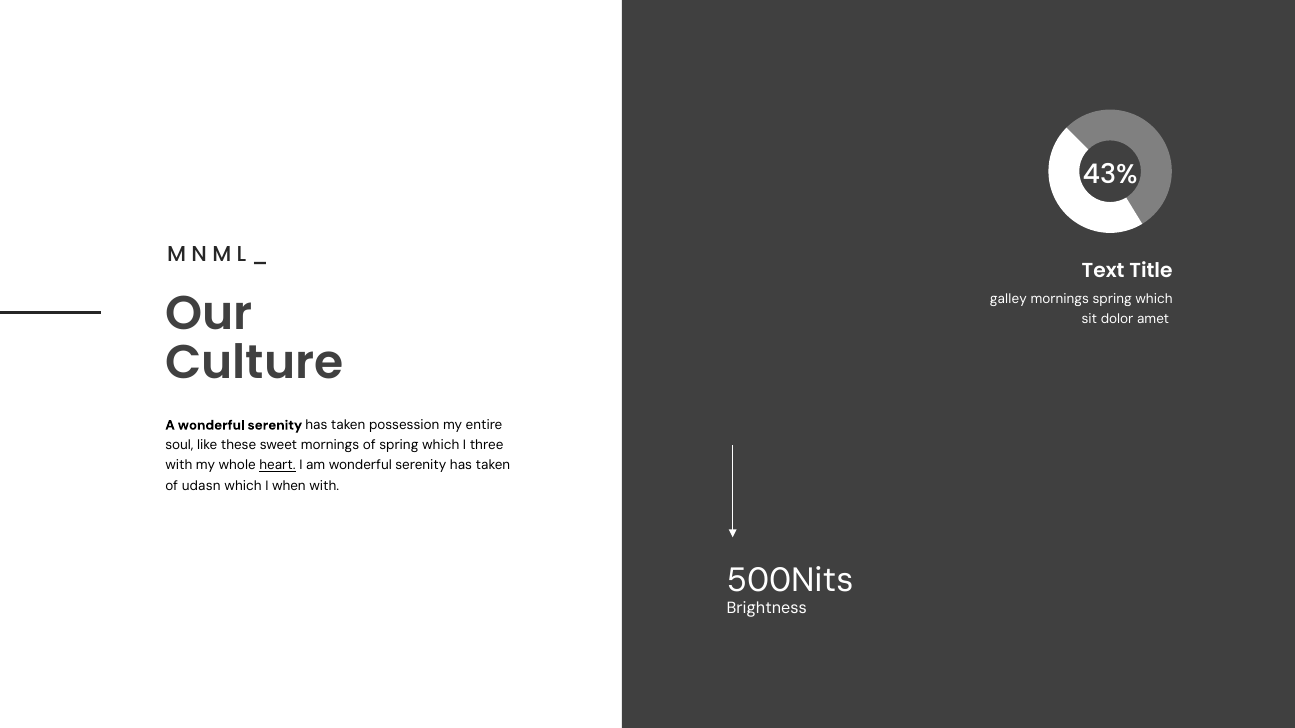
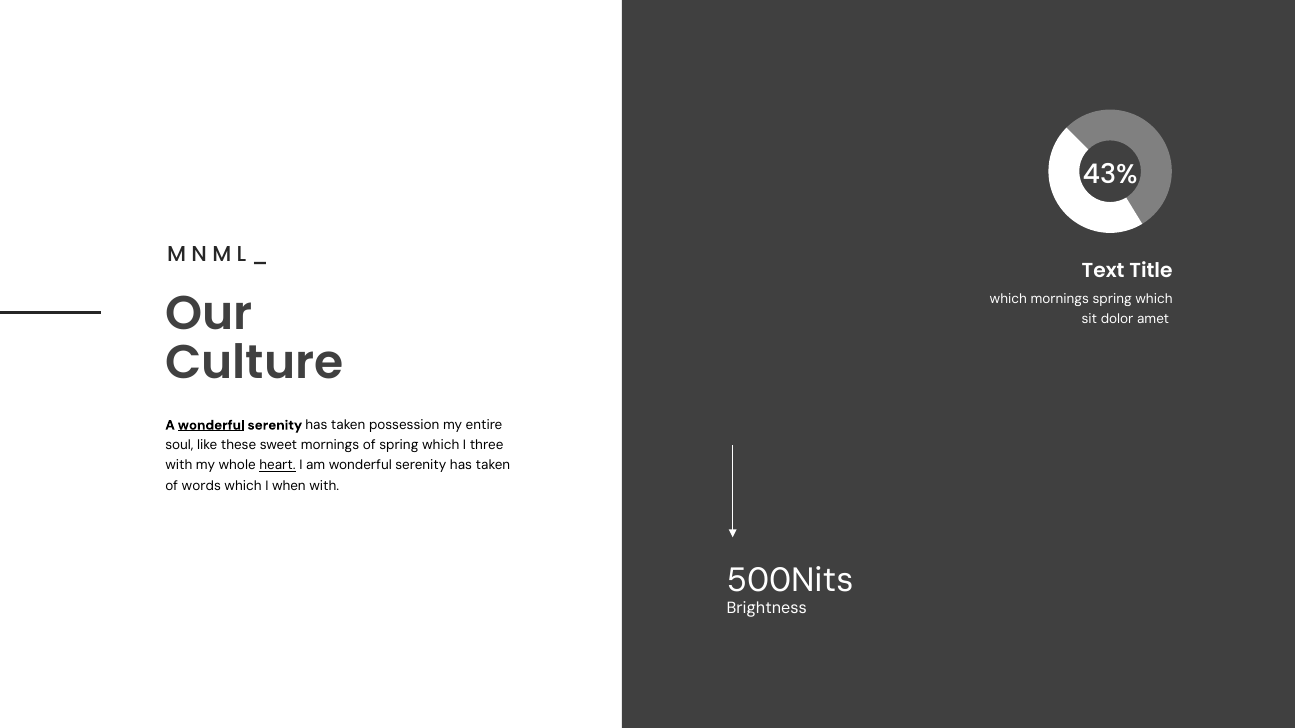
galley at (1008, 299): galley -> which
wonderful at (211, 425) underline: none -> present
udasn: udasn -> words
